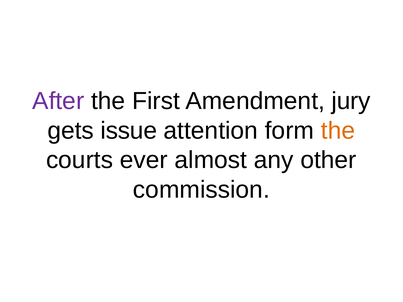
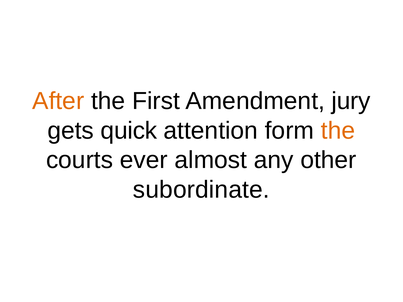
After colour: purple -> orange
issue: issue -> quick
commission: commission -> subordinate
